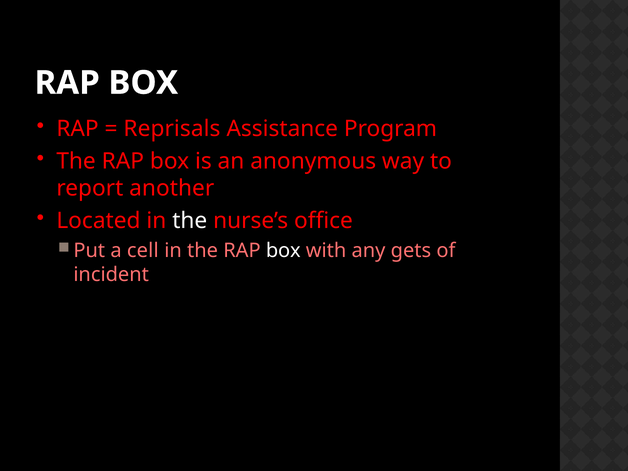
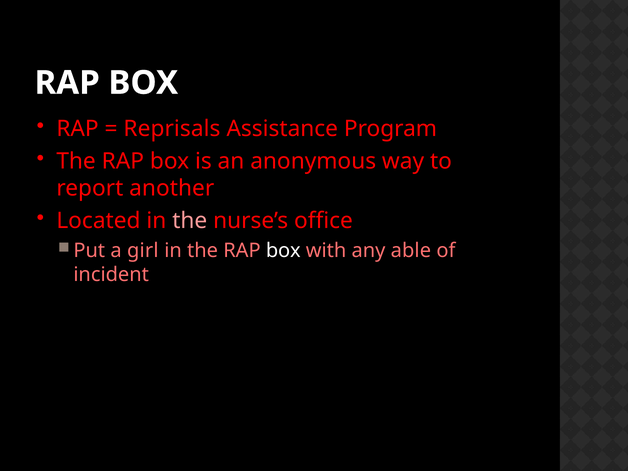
the at (190, 221) colour: white -> pink
cell: cell -> girl
gets: gets -> able
